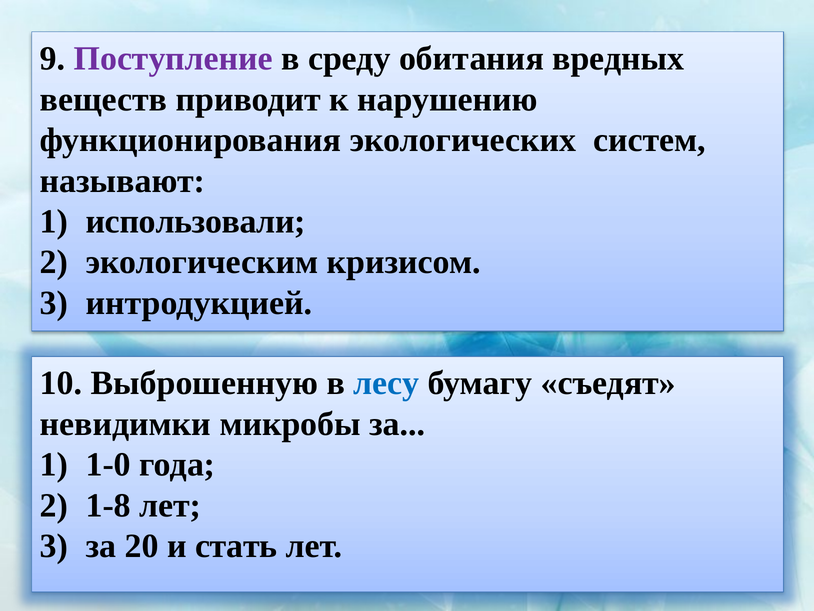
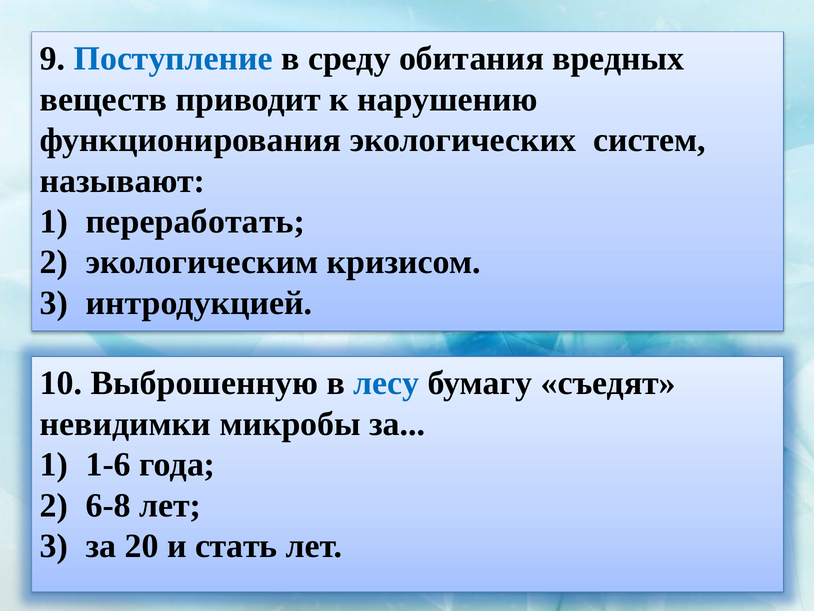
Поступление colour: purple -> blue
использовали: использовали -> переработать
1-0: 1-0 -> 1-6
1-8: 1-8 -> 6-8
